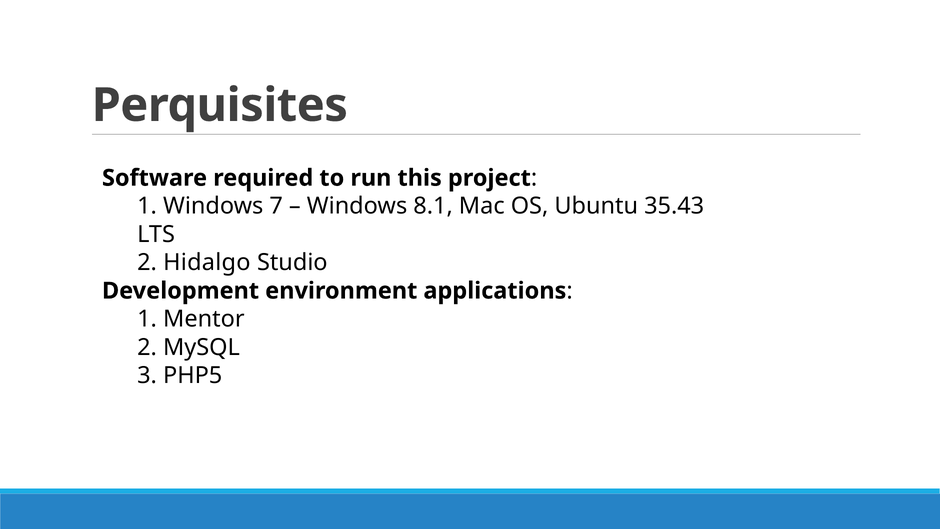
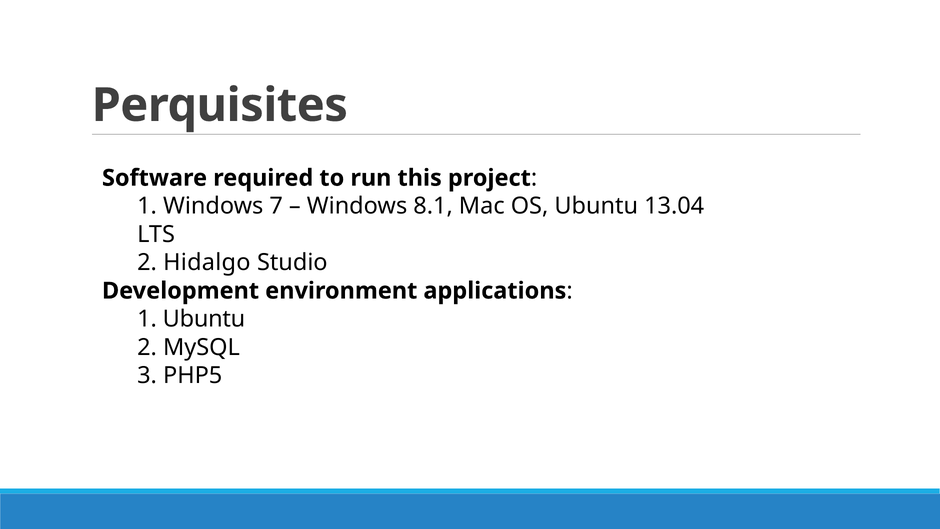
35.43: 35.43 -> 13.04
1 Mentor: Mentor -> Ubuntu
